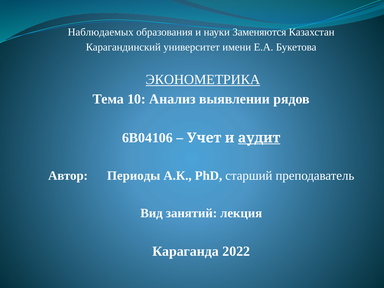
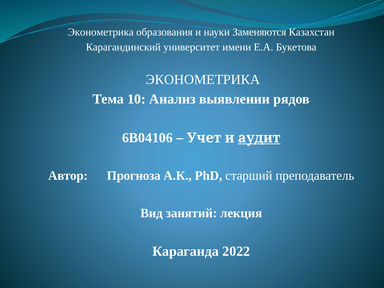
Наблюдаемых at (101, 32): Наблюдаемых -> Эконометрика
ЭКОНОМЕТРИКА at (203, 80) underline: present -> none
Периоды: Периоды -> Прогноза
